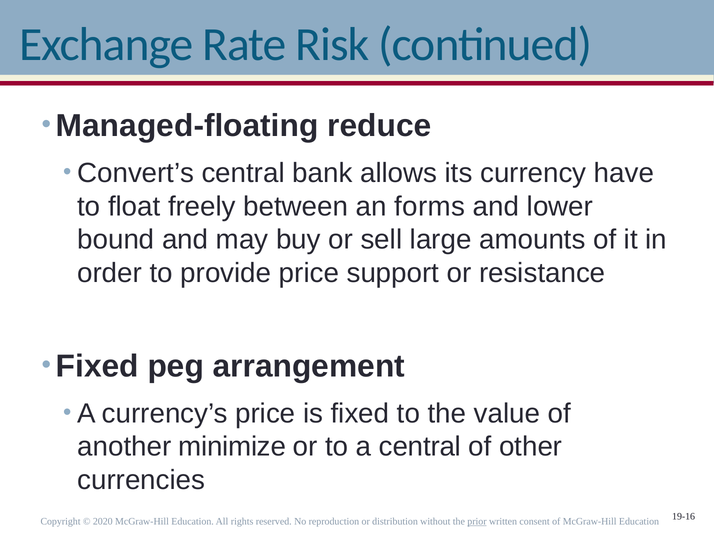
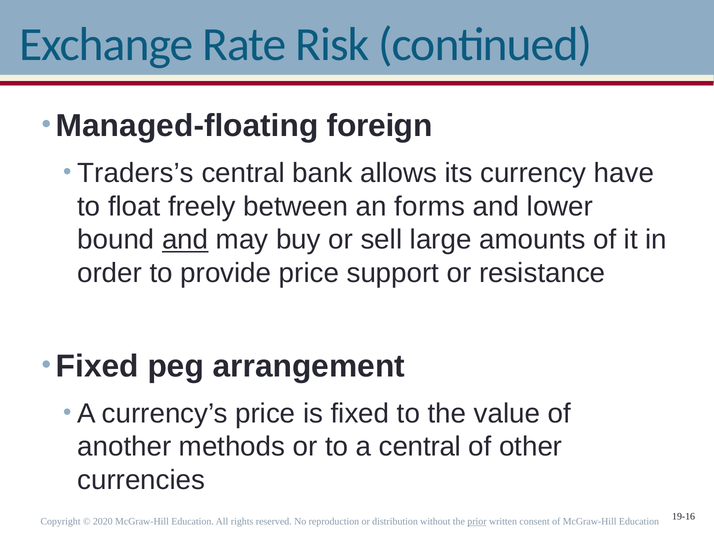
reduce: reduce -> foreign
Convert’s: Convert’s -> Traders’s
and at (185, 240) underline: none -> present
minimize: minimize -> methods
